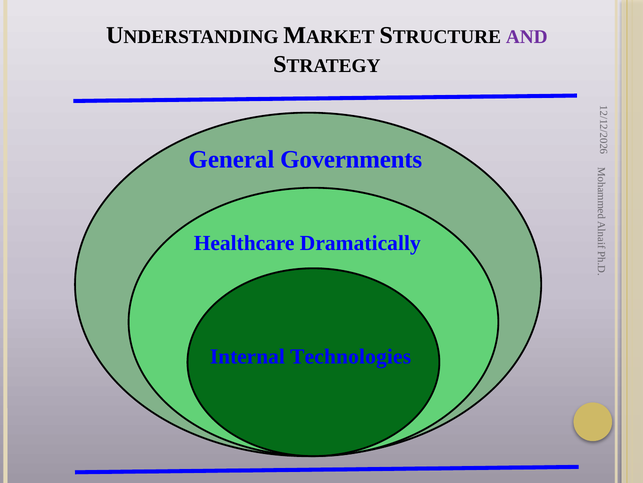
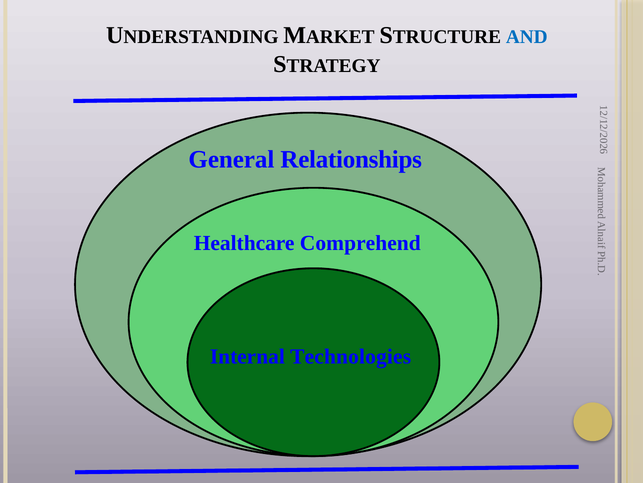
AND colour: purple -> blue
Governments: Governments -> Relationships
Dramatically: Dramatically -> Comprehend
